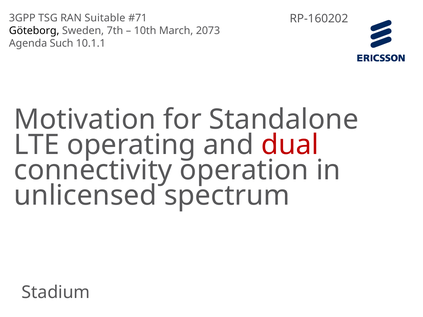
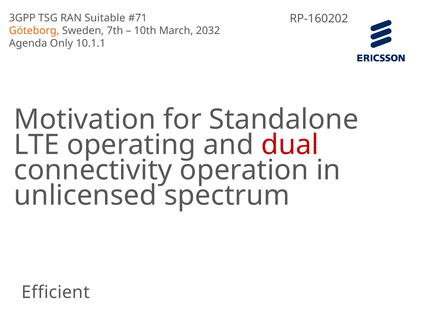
Göteborg colour: black -> orange
2073: 2073 -> 2032
Such: Such -> Only
Stadium: Stadium -> Efficient
